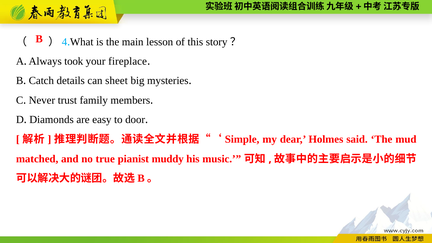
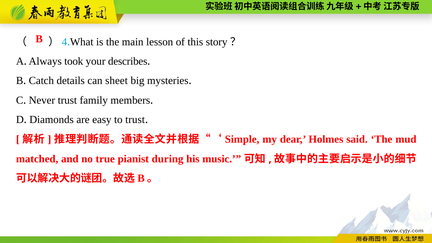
fireplace: fireplace -> describes
to door: door -> trust
muddy: muddy -> during
